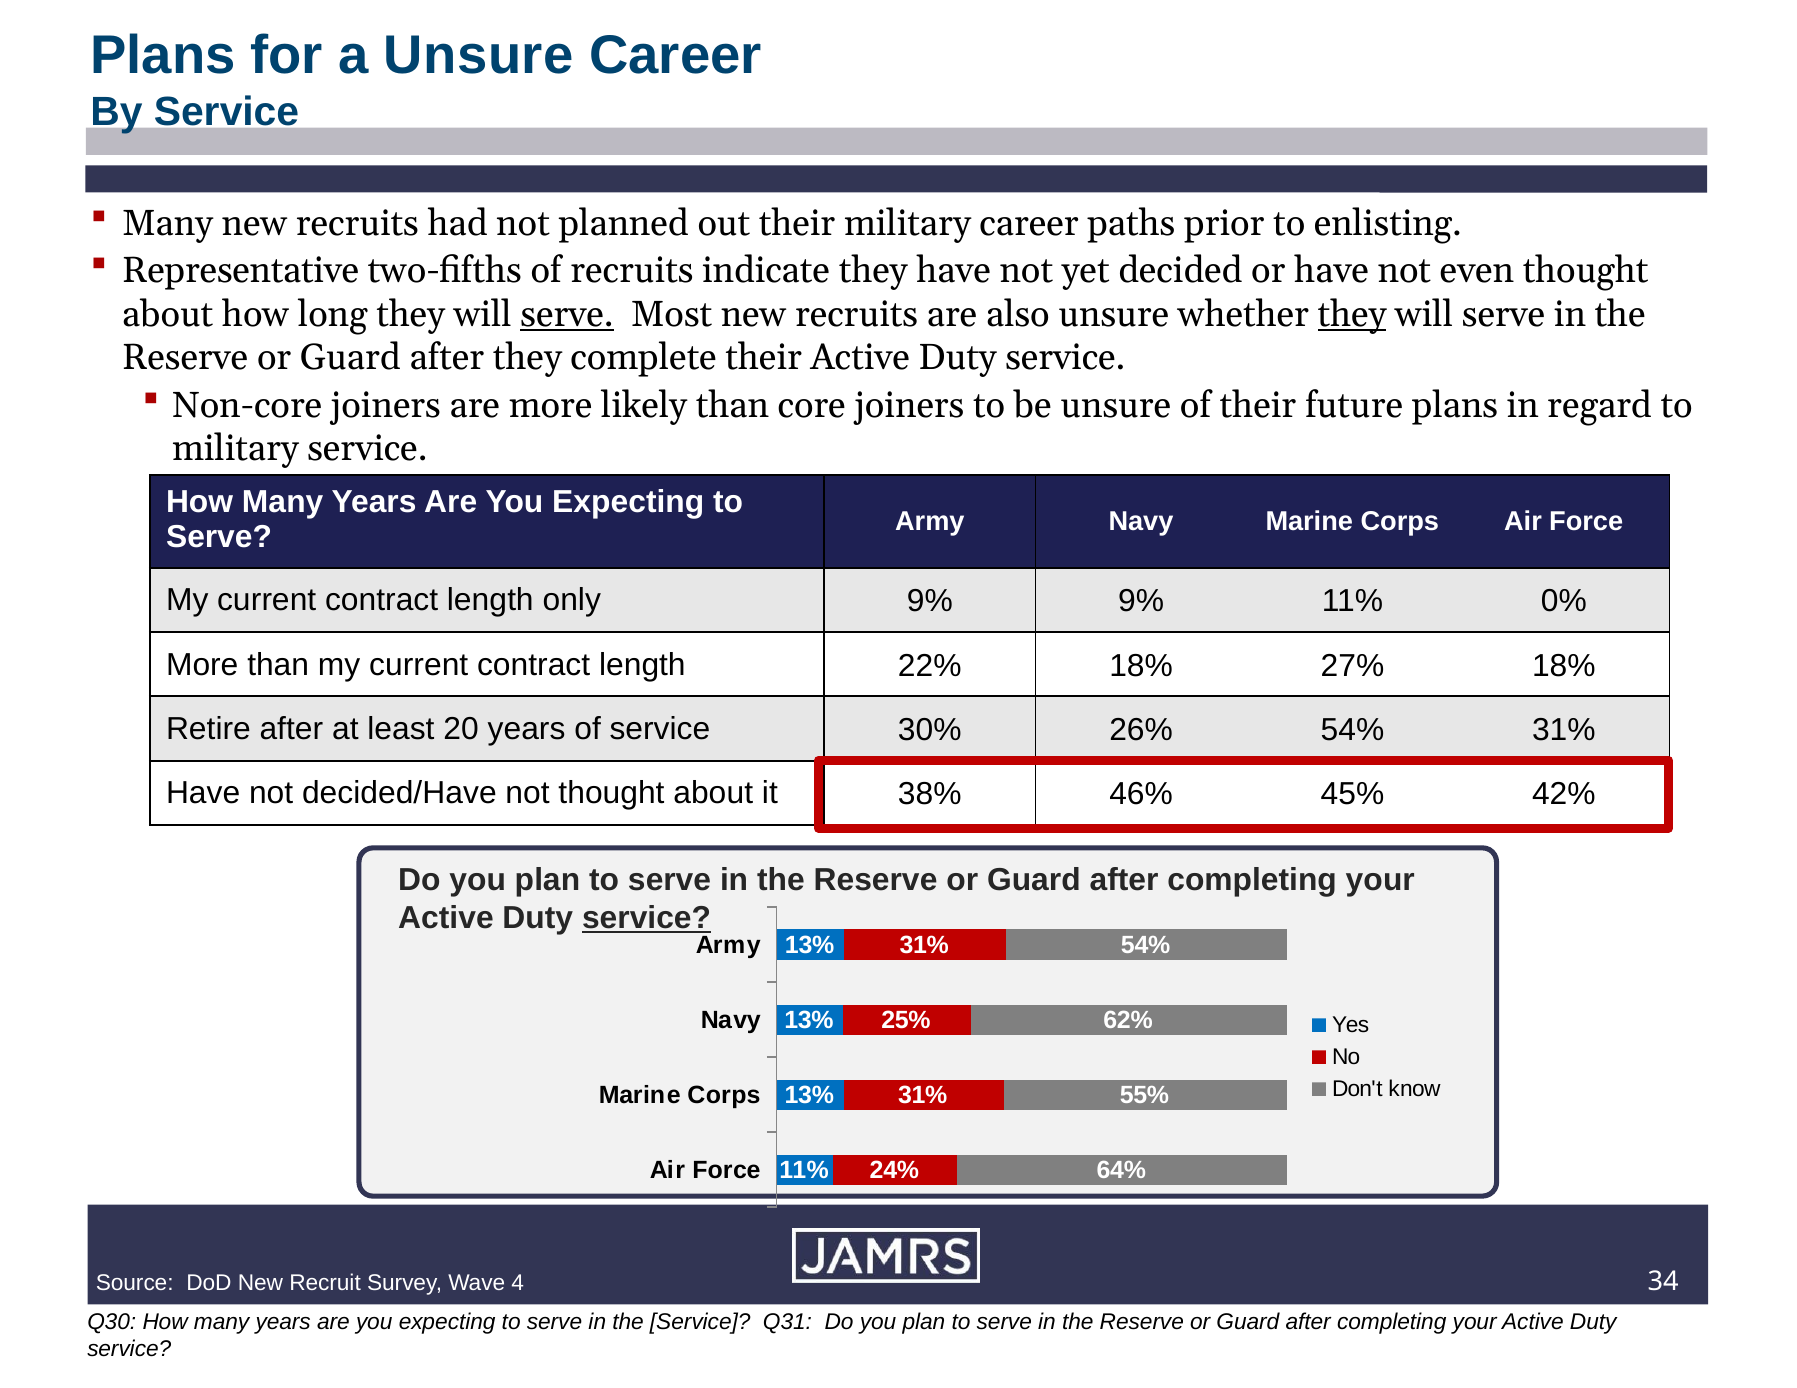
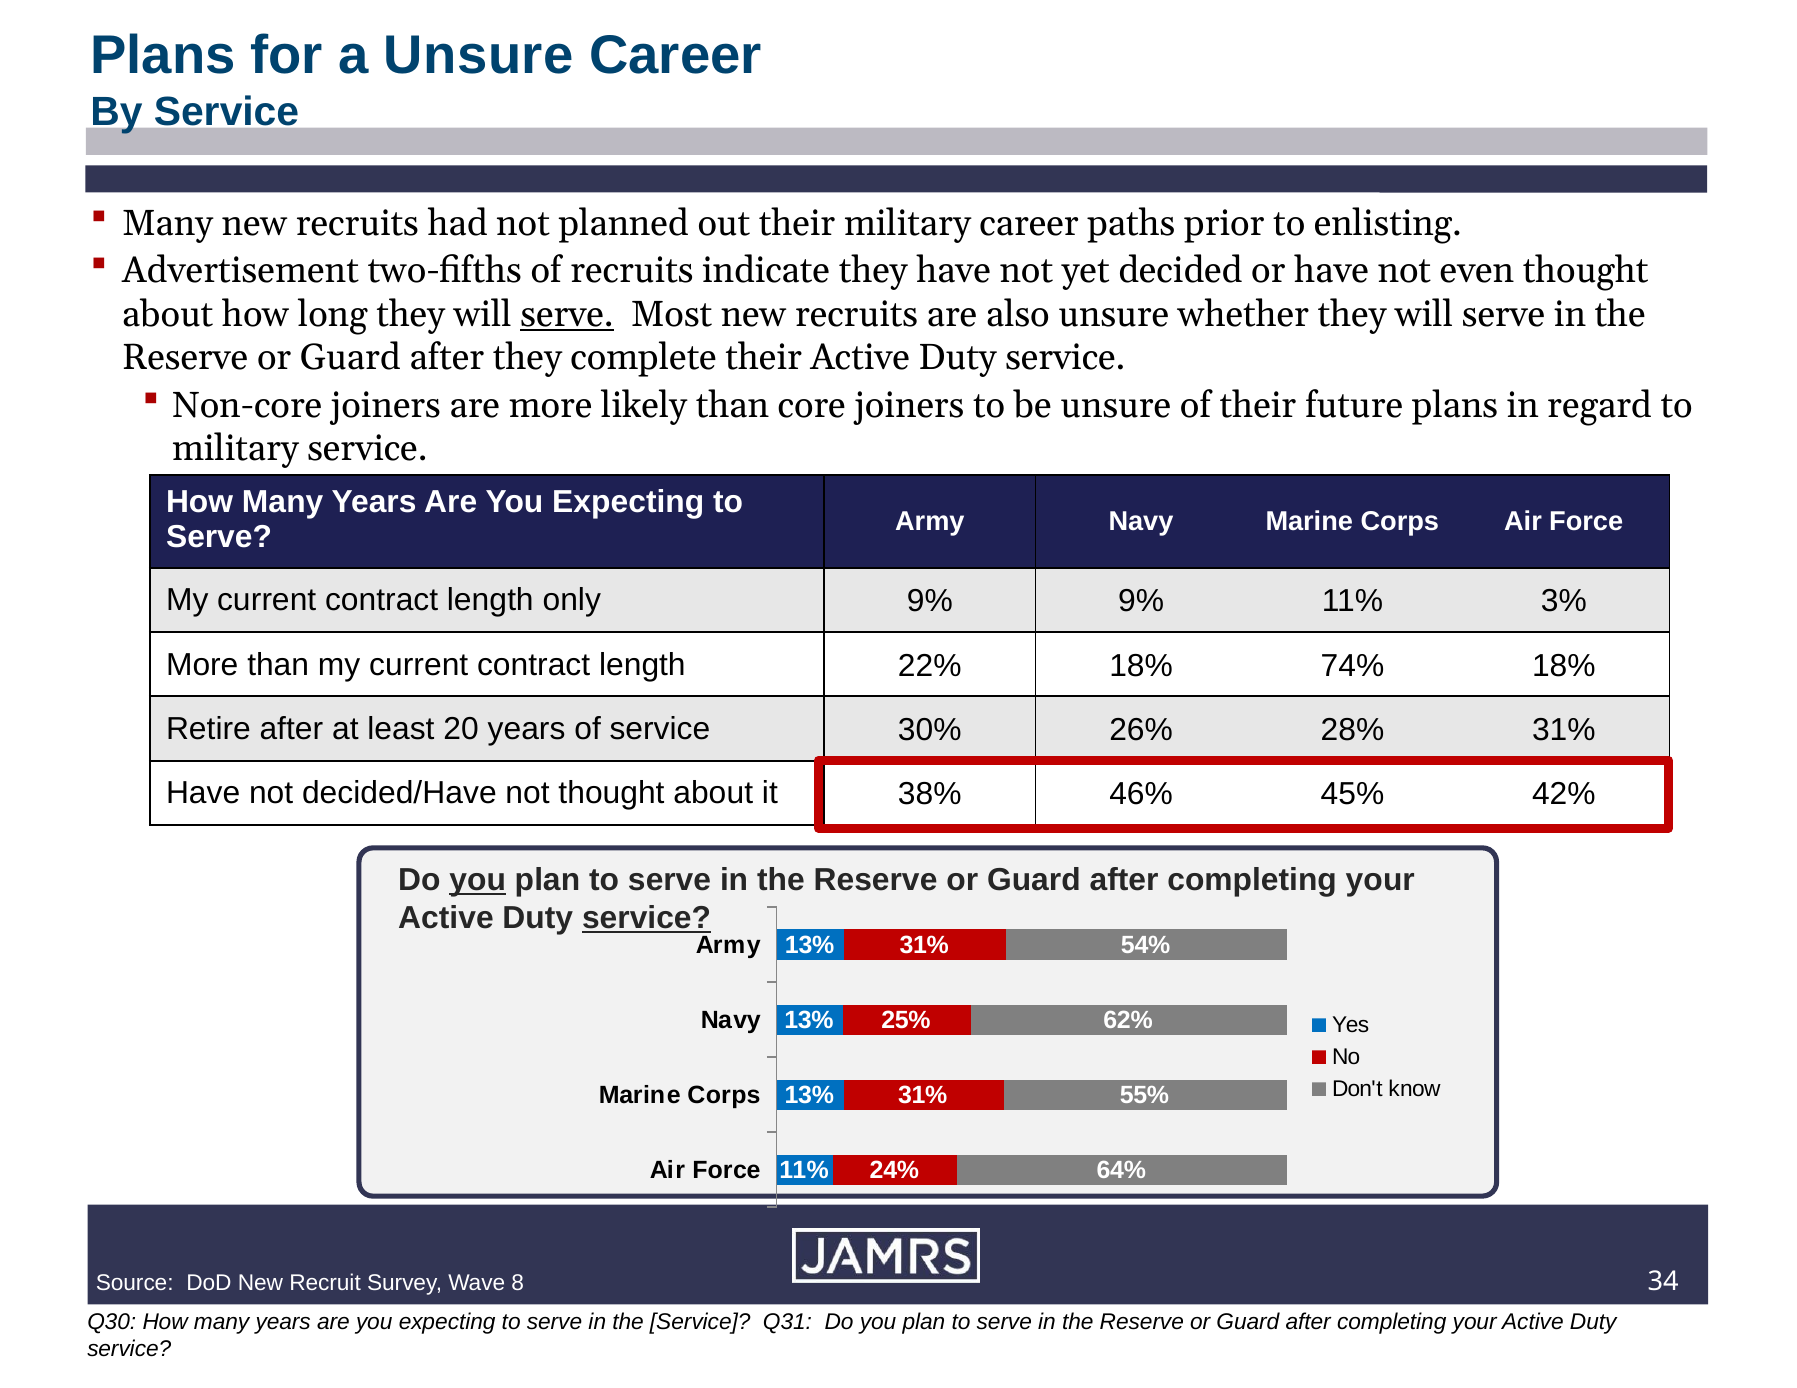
Representative: Representative -> Advertisement
they at (1352, 315) underline: present -> none
0%: 0% -> 3%
27%: 27% -> 74%
26% 54%: 54% -> 28%
you at (478, 880) underline: none -> present
4: 4 -> 8
